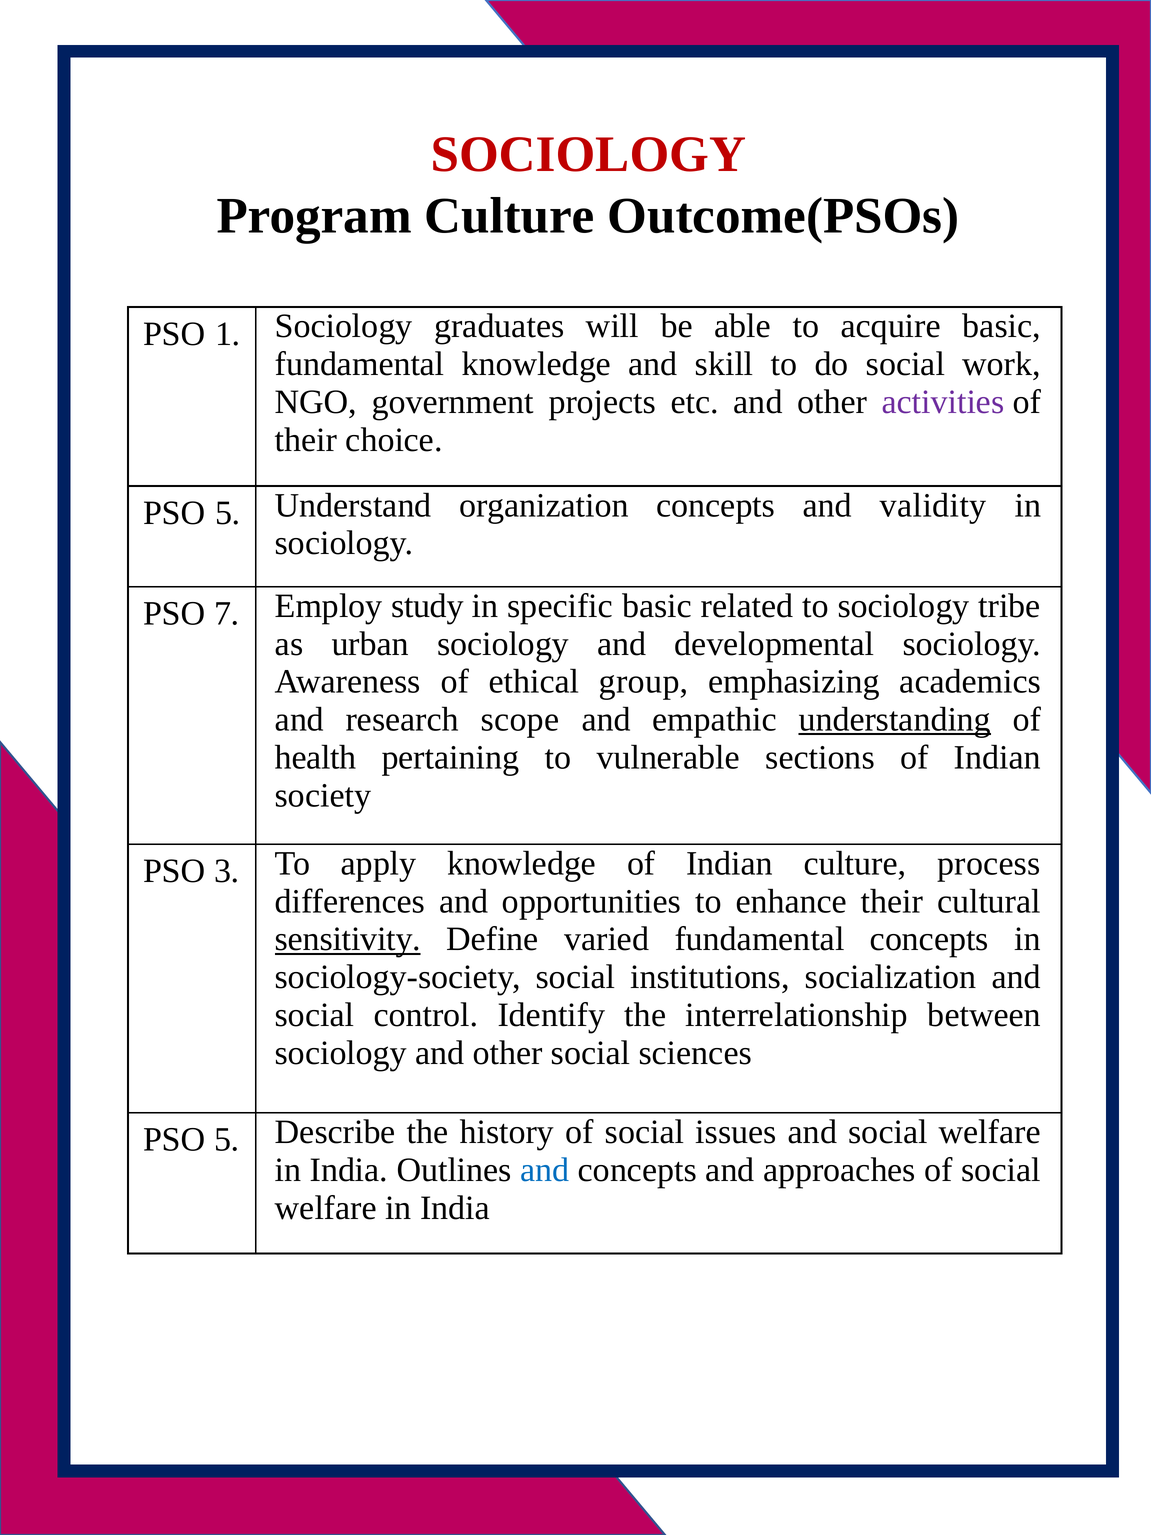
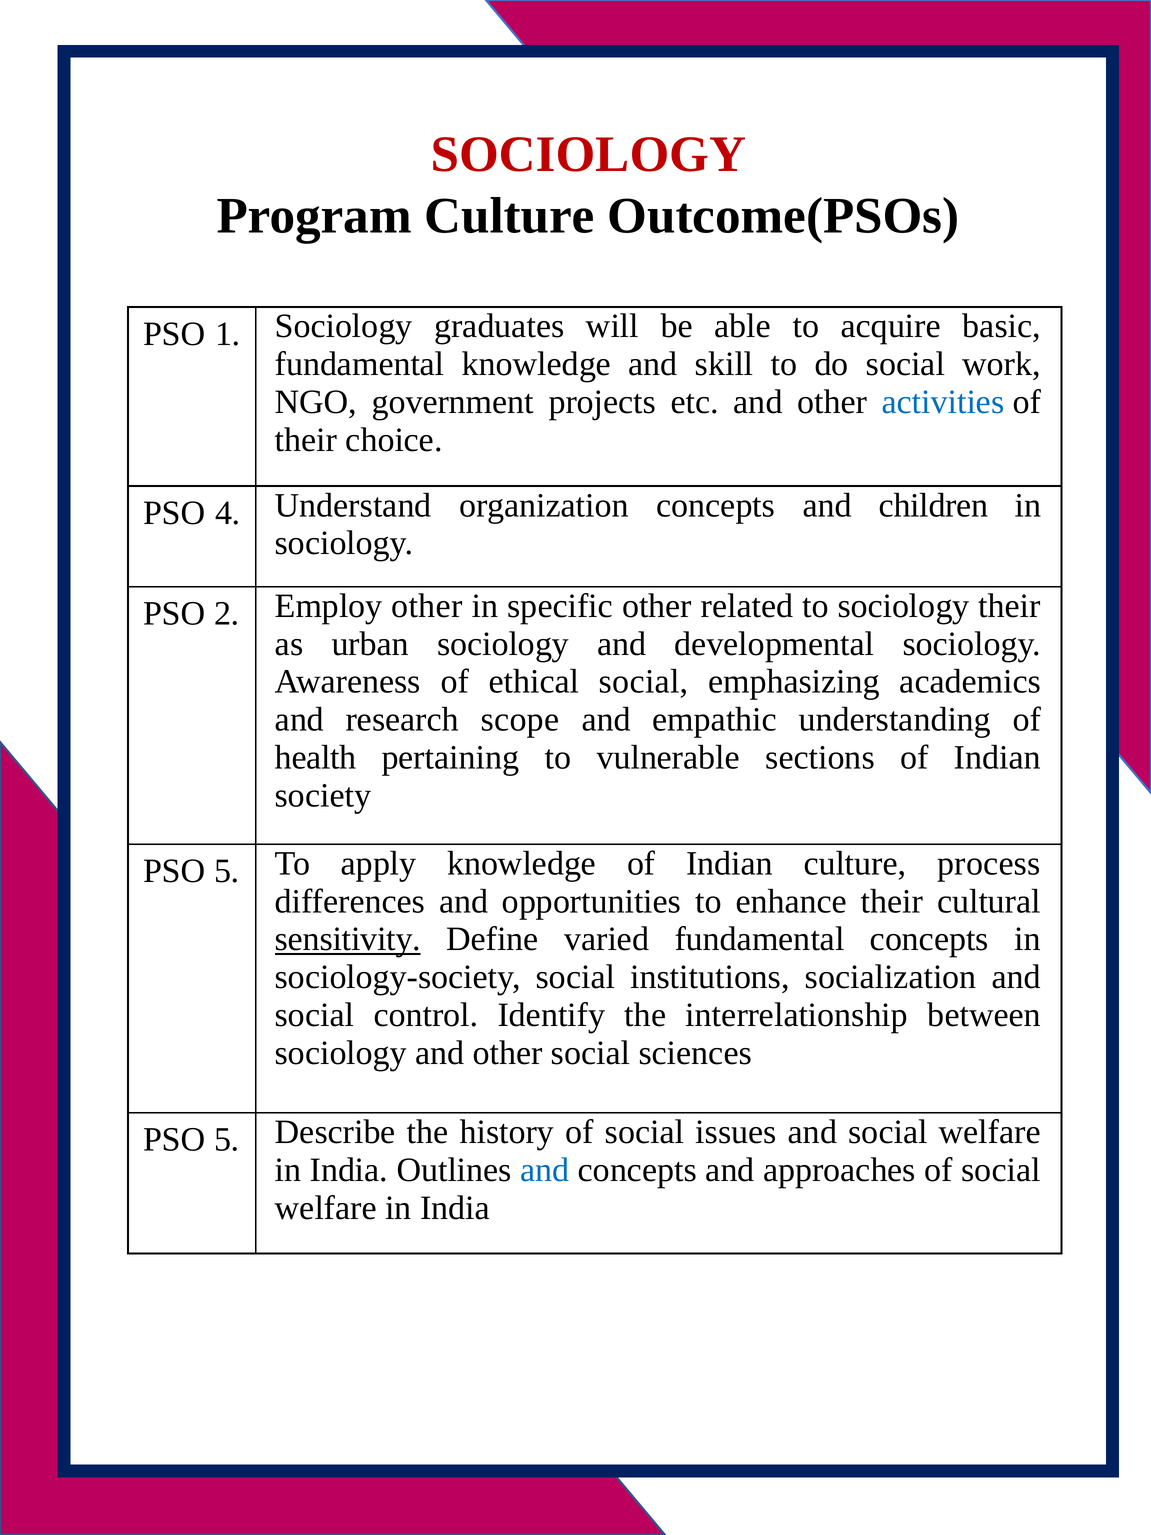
activities colour: purple -> blue
5 at (228, 513): 5 -> 4
validity: validity -> children
7: 7 -> 2
Employ study: study -> other
specific basic: basic -> other
sociology tribe: tribe -> their
ethical group: group -> social
understanding underline: present -> none
3 at (227, 871): 3 -> 5
